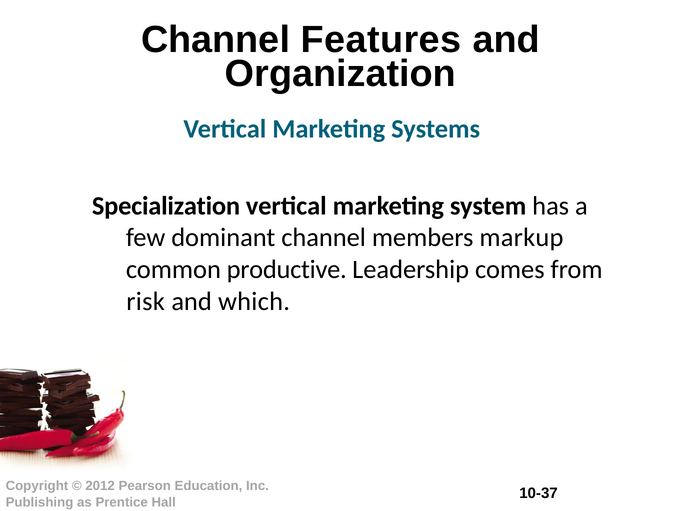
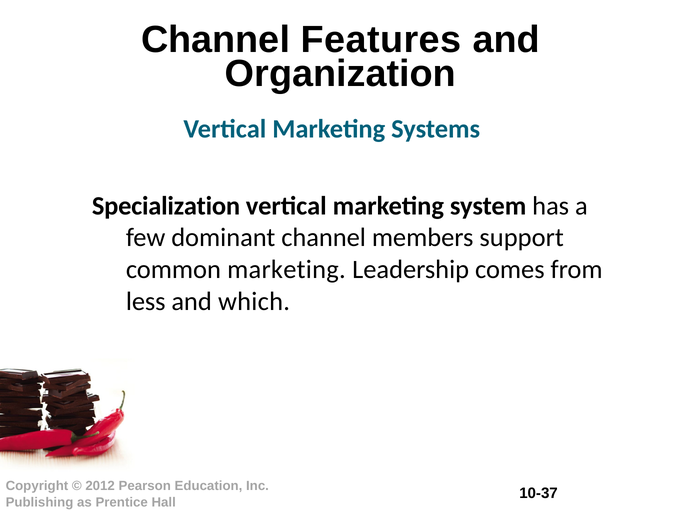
markup: markup -> support
common productive: productive -> marketing
risk: risk -> less
